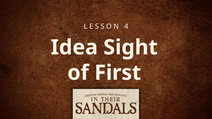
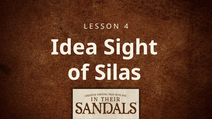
First: First -> Silas
